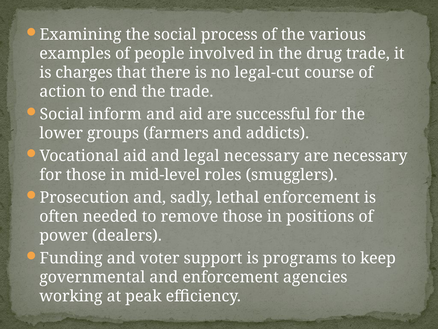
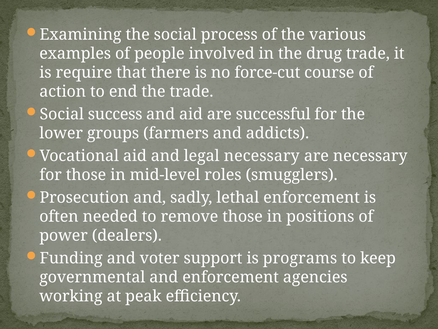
charges: charges -> require
legal-cut: legal-cut -> force-cut
inform: inform -> success
